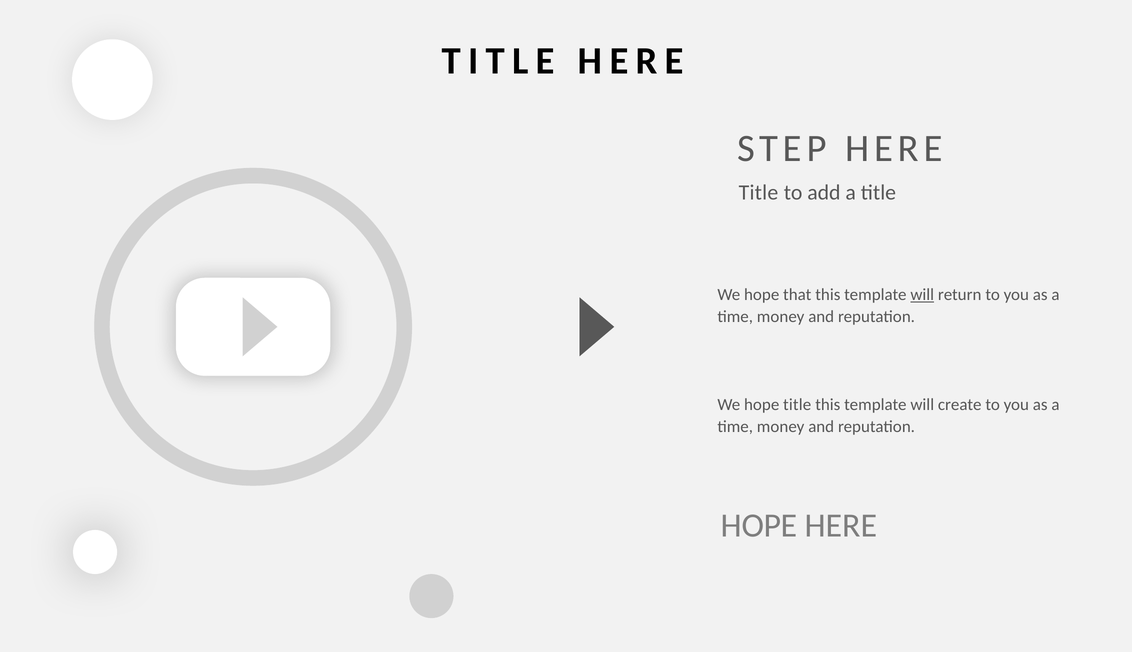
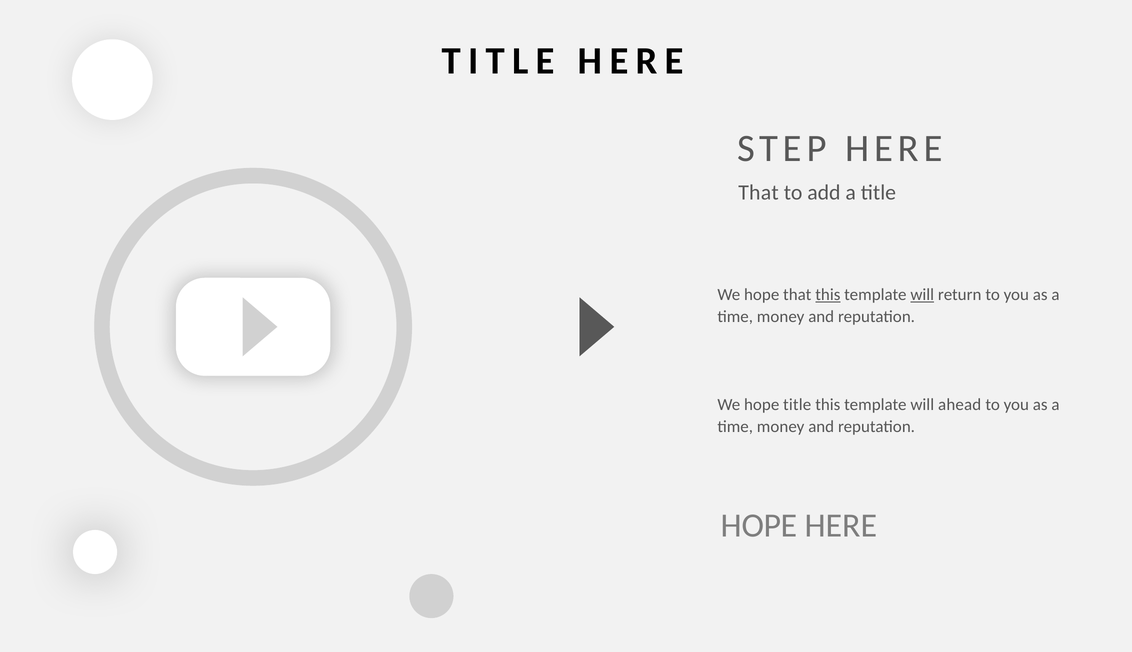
Title at (758, 193): Title -> That
this at (828, 295) underline: none -> present
create: create -> ahead
